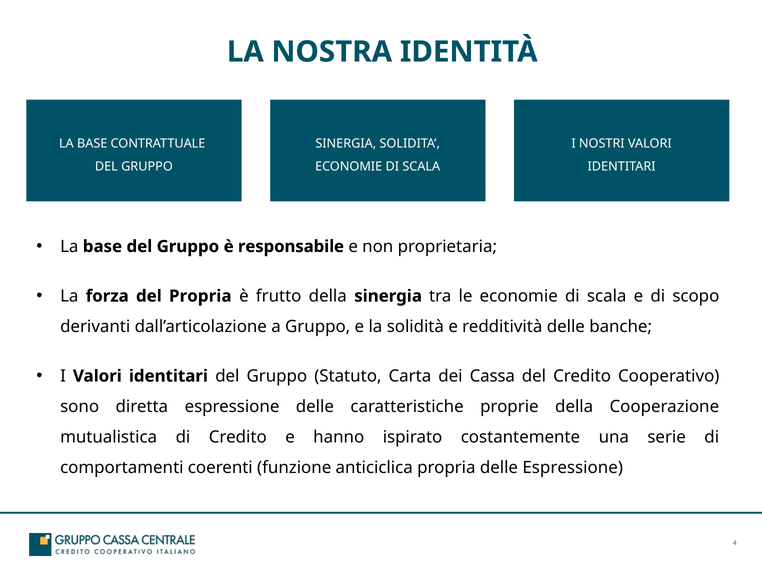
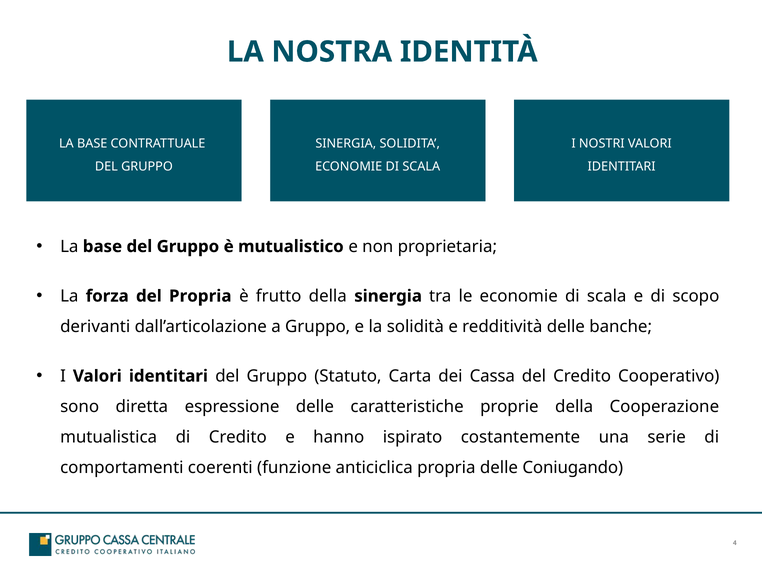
responsabile: responsabile -> mutualistico
delle Espressione: Espressione -> Coniugando
